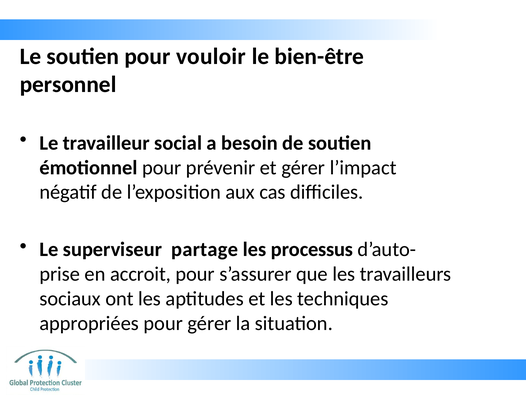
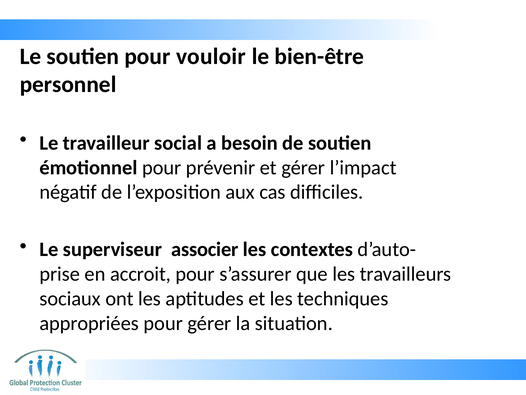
partage: partage -> associer
processus: processus -> contextes
